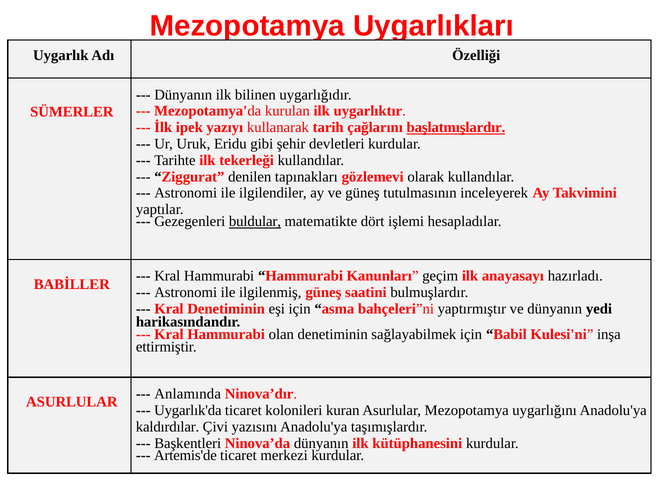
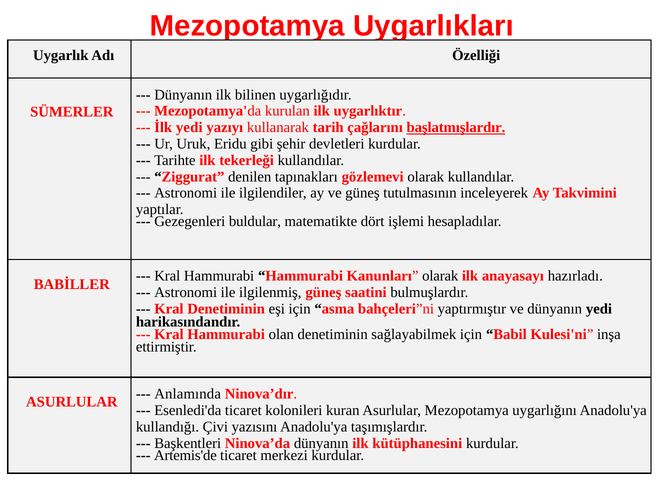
İlk ipek: ipek -> yedi
buldular underline: present -> none
Kanunları geçim: geçim -> olarak
Uygarlık'da: Uygarlık'da -> Esenledi'da
kaldırdılar: kaldırdılar -> kullandığı
